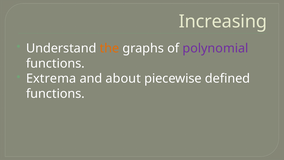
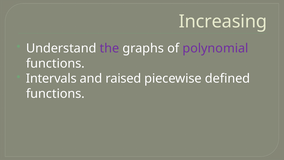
the colour: orange -> purple
Extrema: Extrema -> Intervals
about: about -> raised
